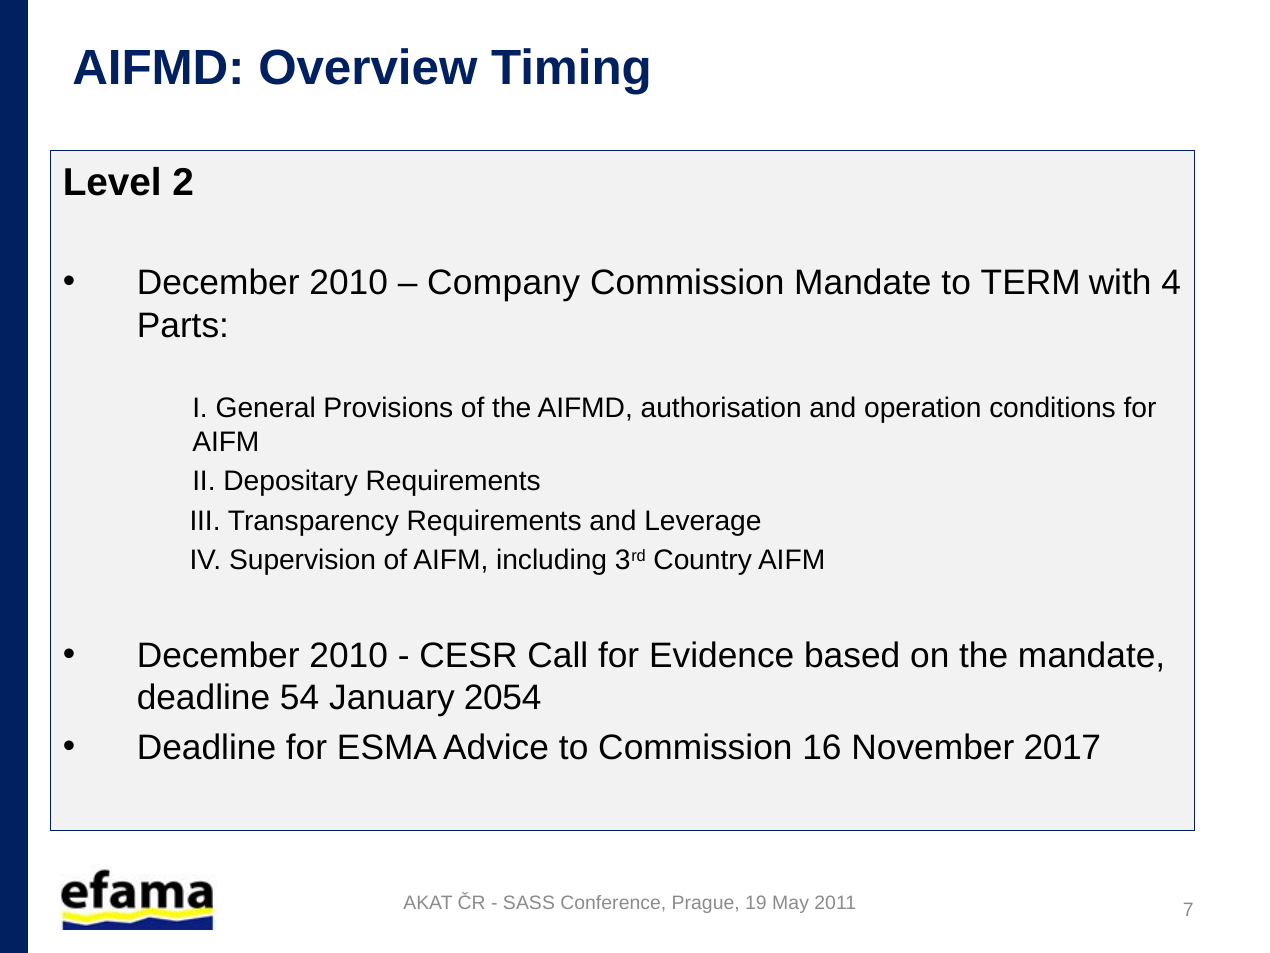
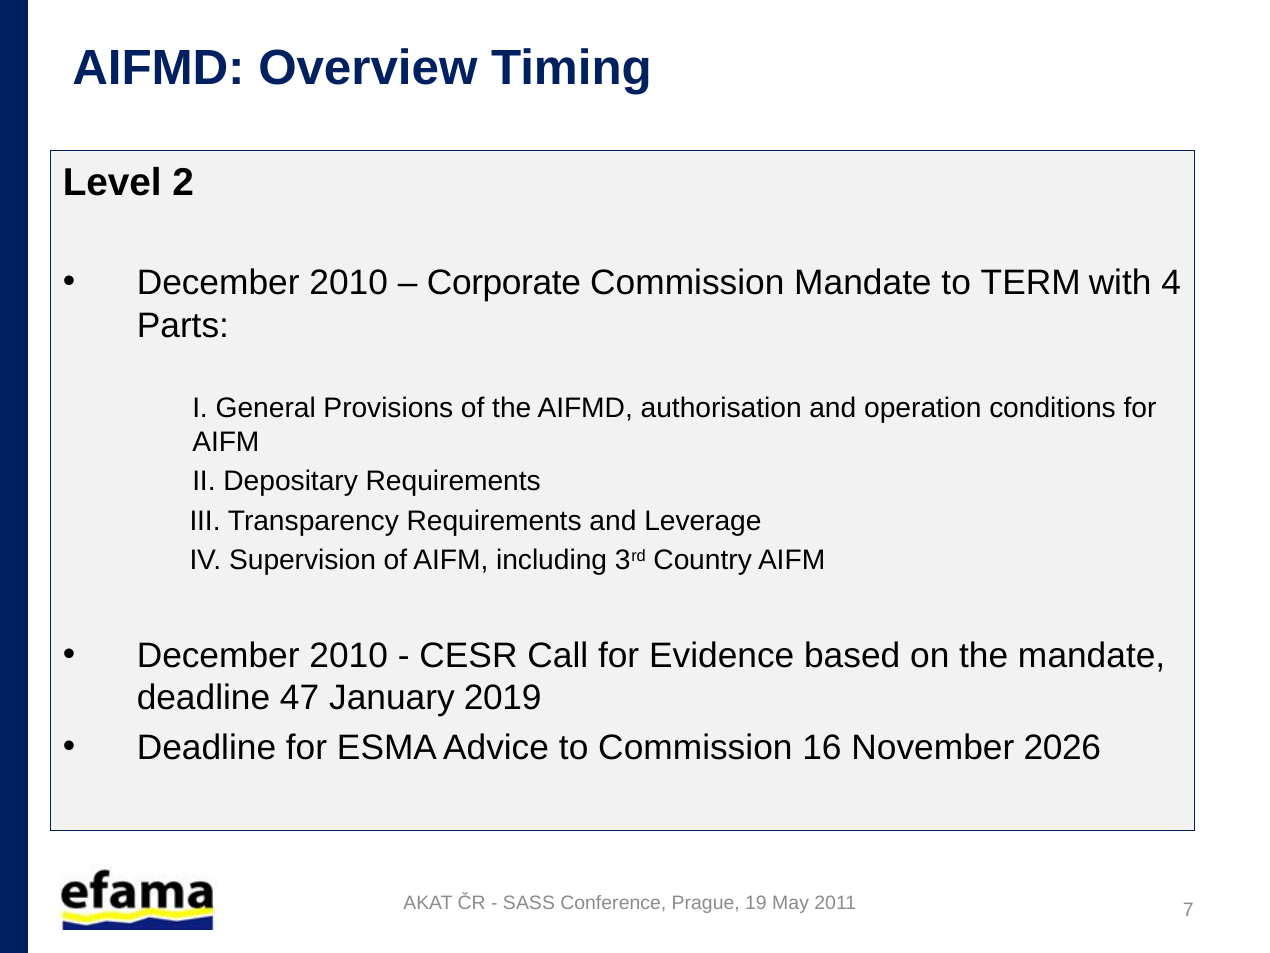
Company: Company -> Corporate
54: 54 -> 47
2054: 2054 -> 2019
2017: 2017 -> 2026
